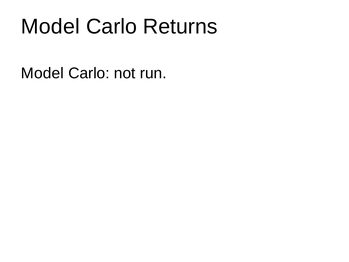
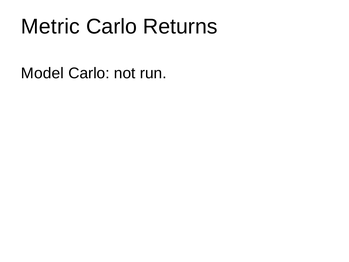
Model at (50, 26): Model -> Metric
